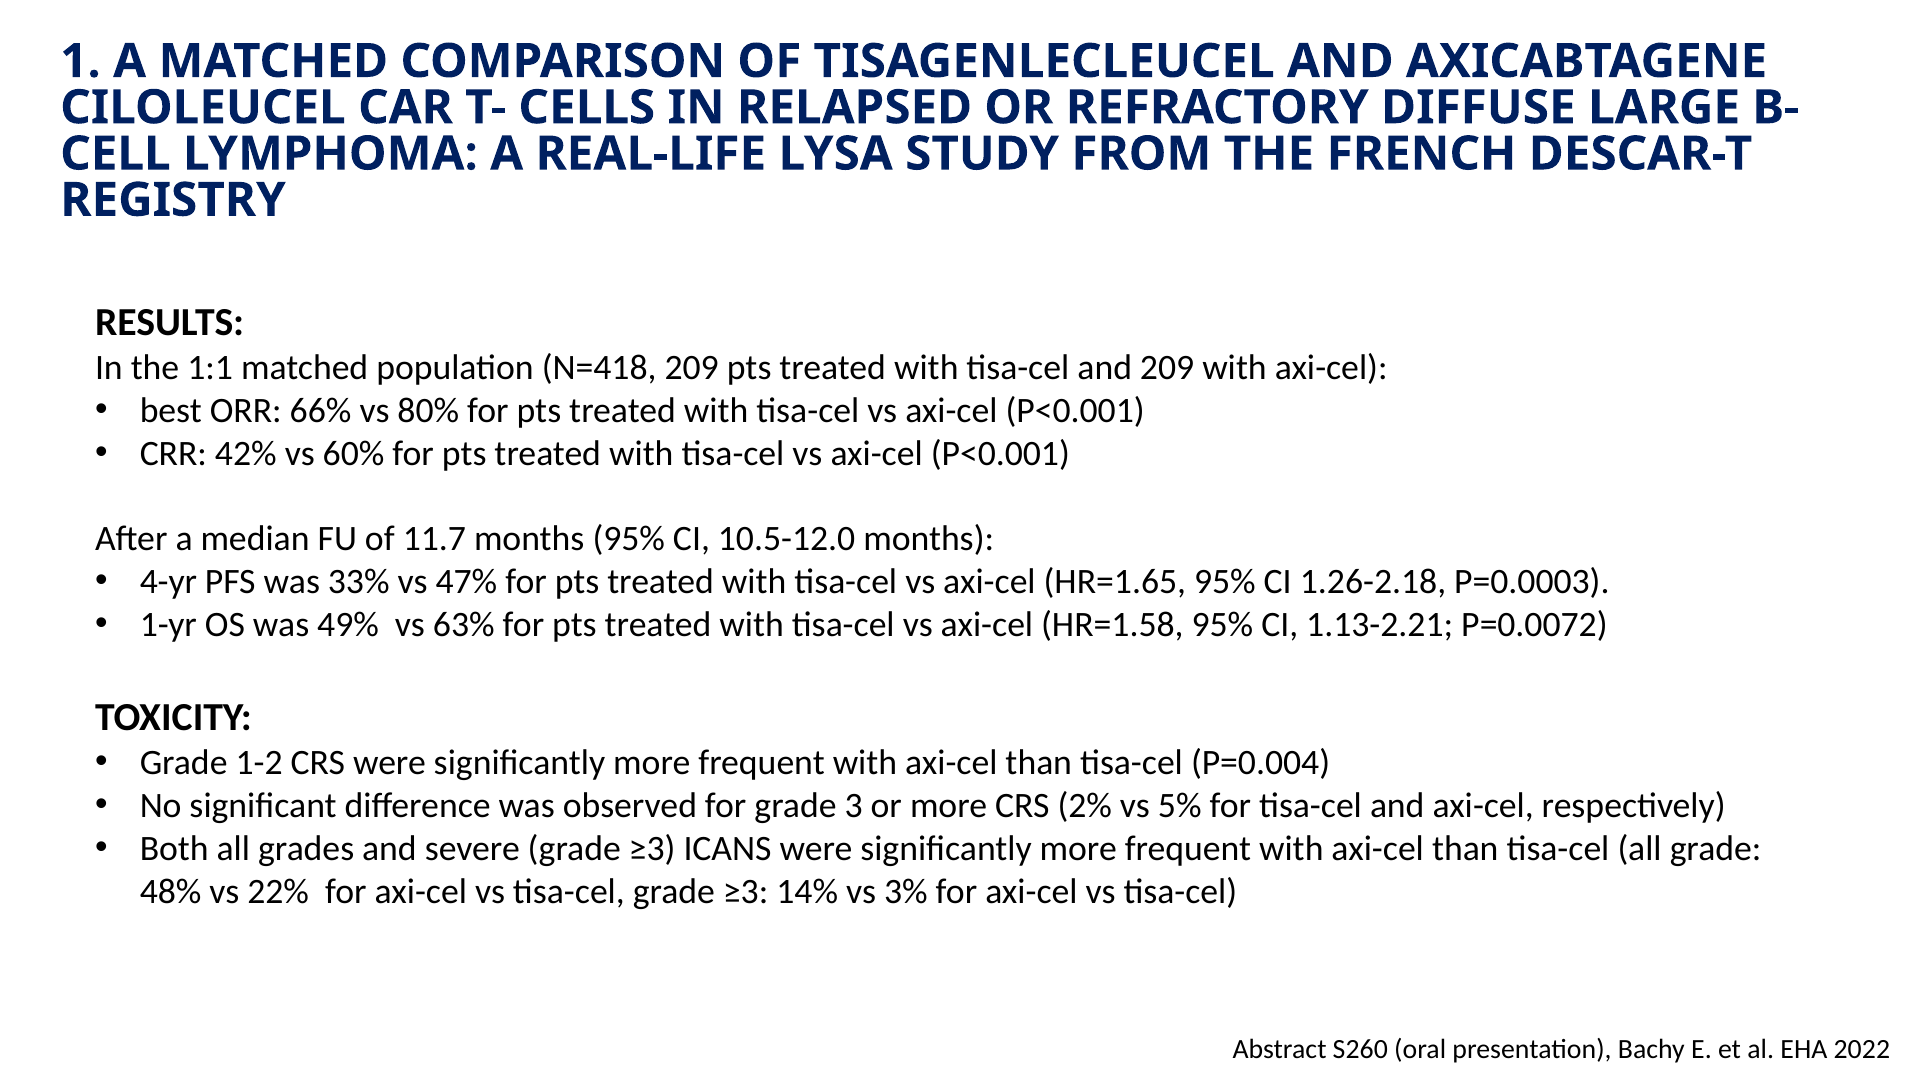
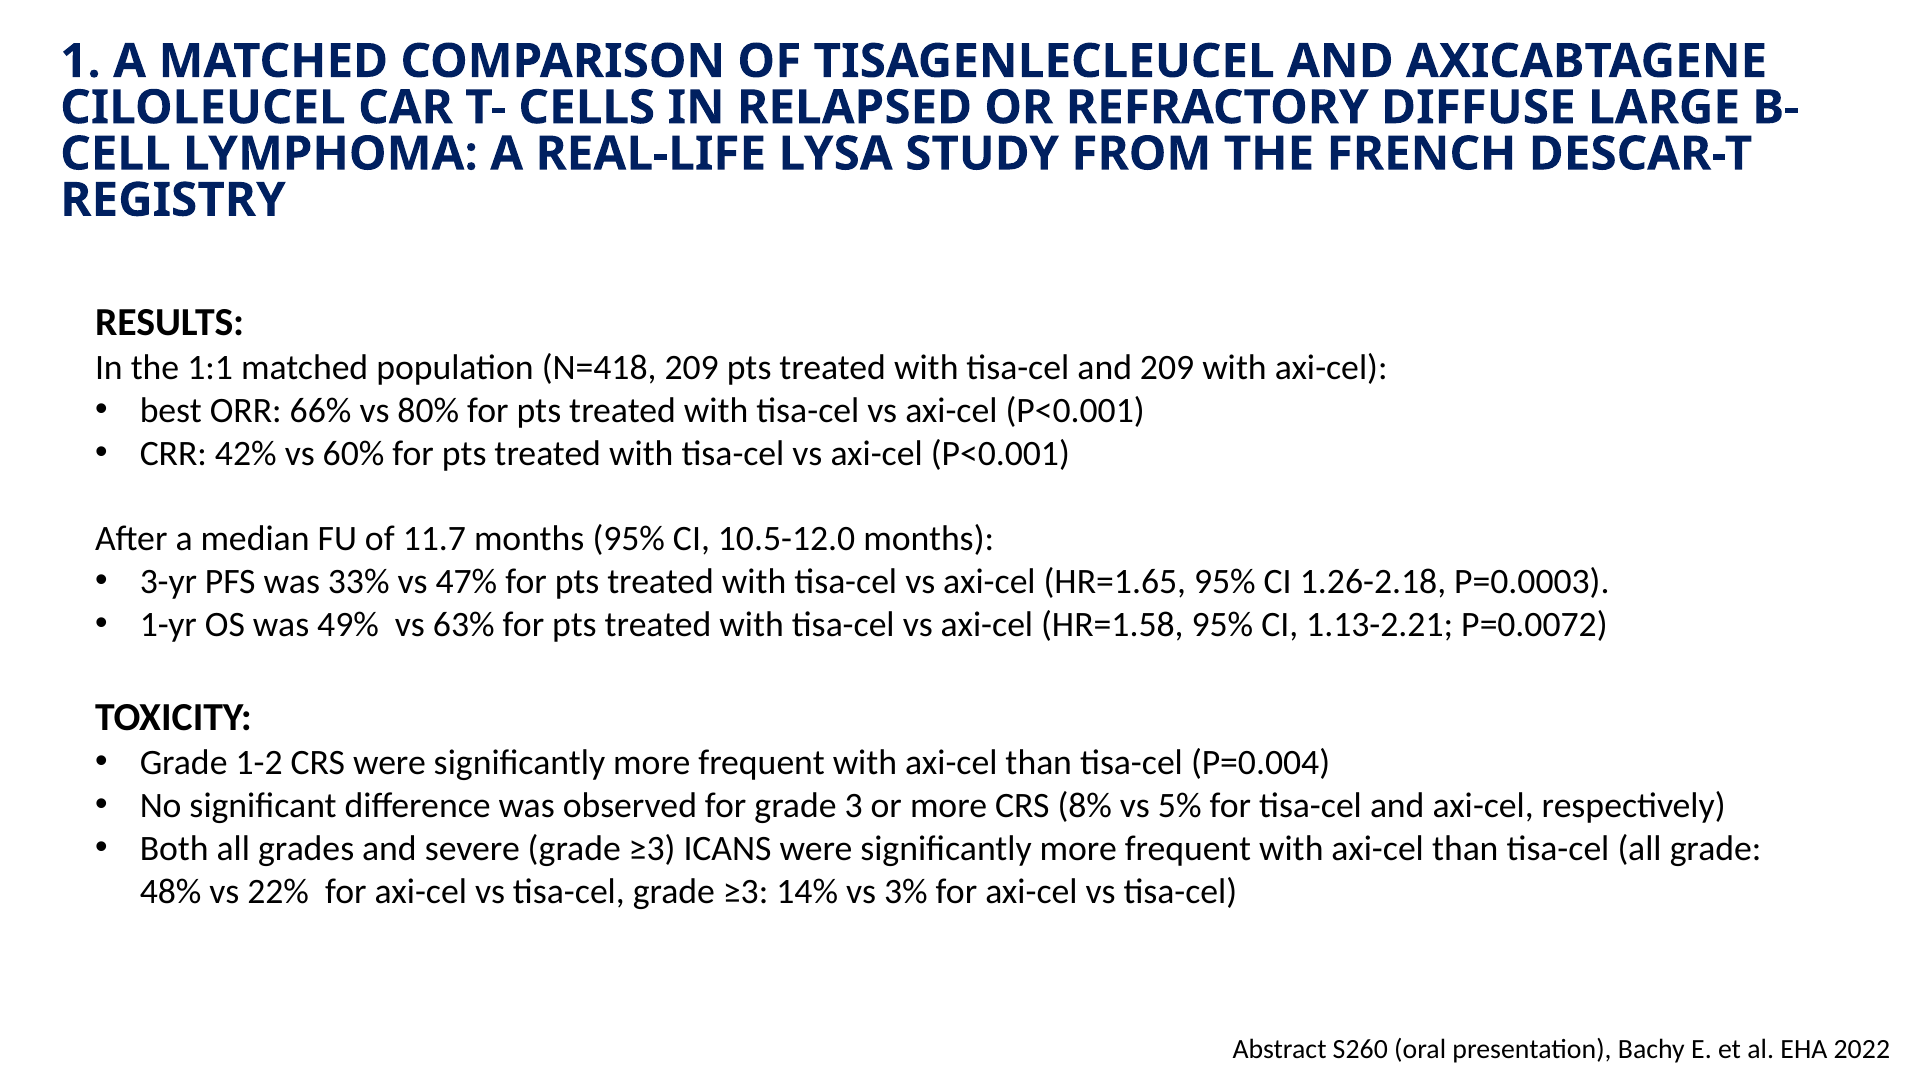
4-yr: 4-yr -> 3-yr
2%: 2% -> 8%
